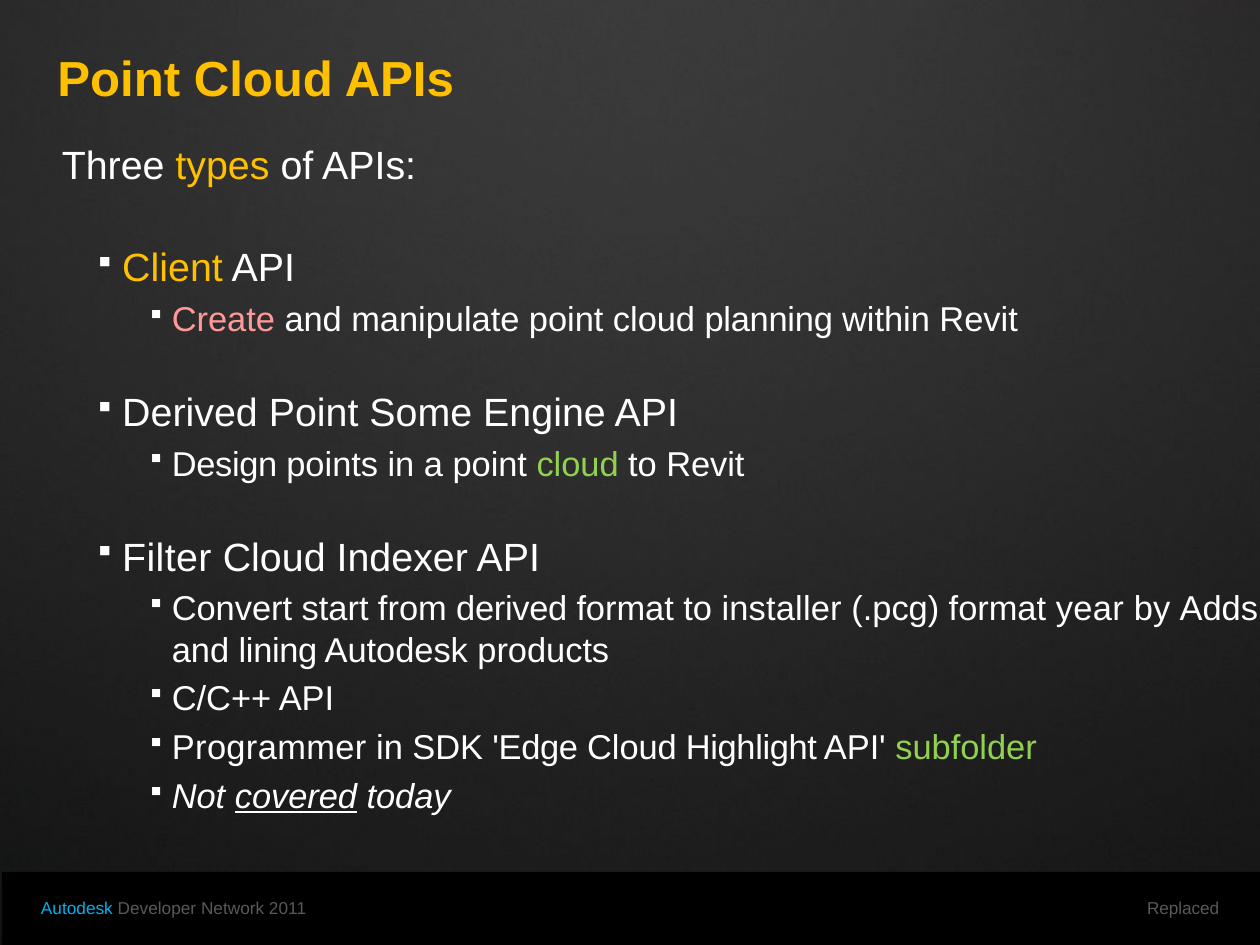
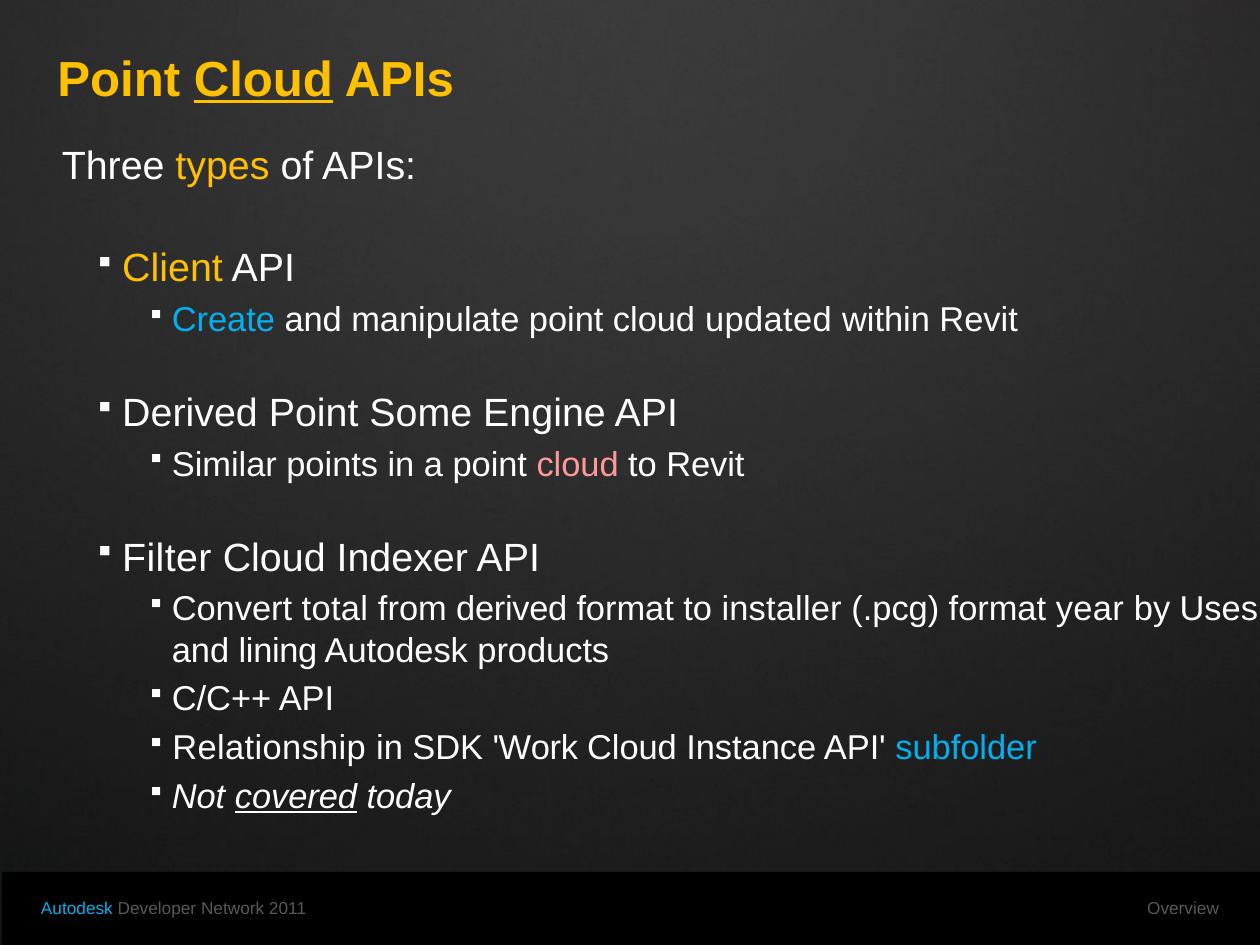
Cloud at (263, 80) underline: none -> present
Create colour: pink -> light blue
planning: planning -> updated
Design: Design -> Similar
cloud at (578, 465) colour: light green -> pink
start: start -> total
Adds: Adds -> Uses
Programmer: Programmer -> Relationship
Edge: Edge -> Work
Highlight: Highlight -> Instance
subfolder colour: light green -> light blue
Replaced: Replaced -> Overview
